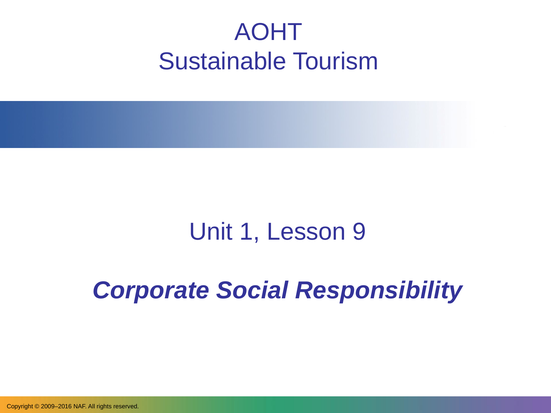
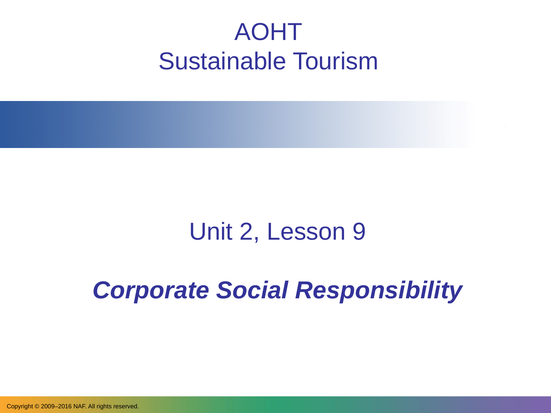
1: 1 -> 2
